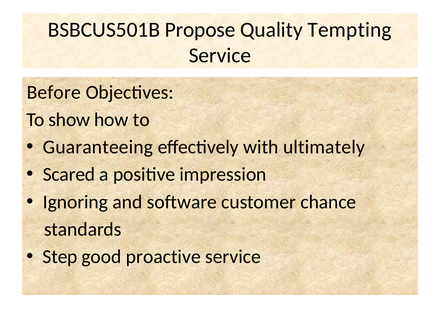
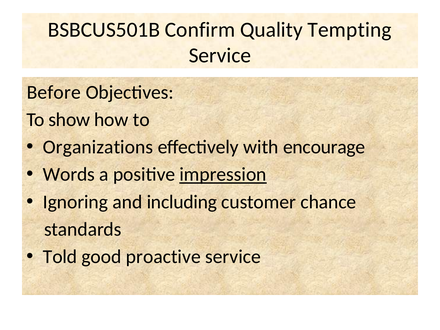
Propose: Propose -> Confirm
Guaranteeing: Guaranteeing -> Organizations
ultimately: ultimately -> encourage
Scared: Scared -> Words
impression underline: none -> present
software: software -> including
Step: Step -> Told
